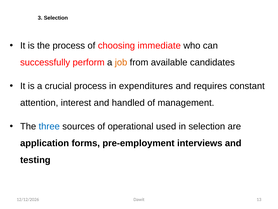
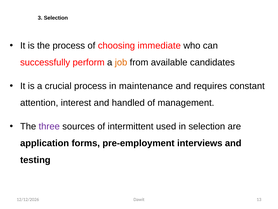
expenditures: expenditures -> maintenance
three colour: blue -> purple
operational: operational -> intermittent
